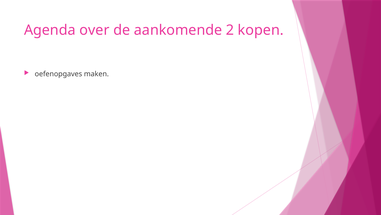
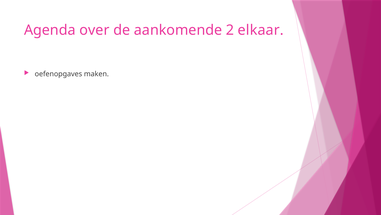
kopen: kopen -> elkaar
